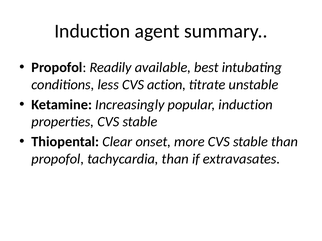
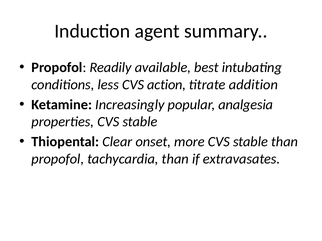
unstable: unstable -> addition
popular induction: induction -> analgesia
